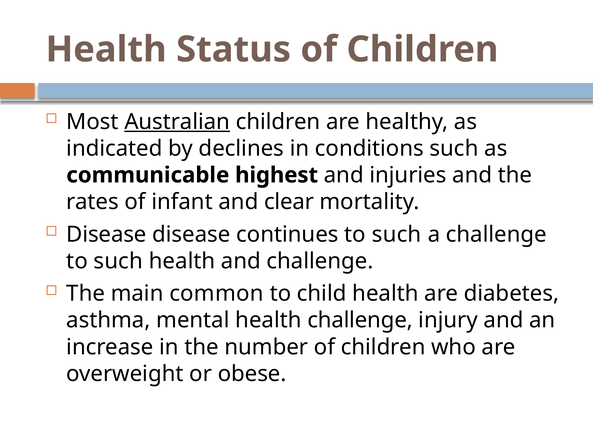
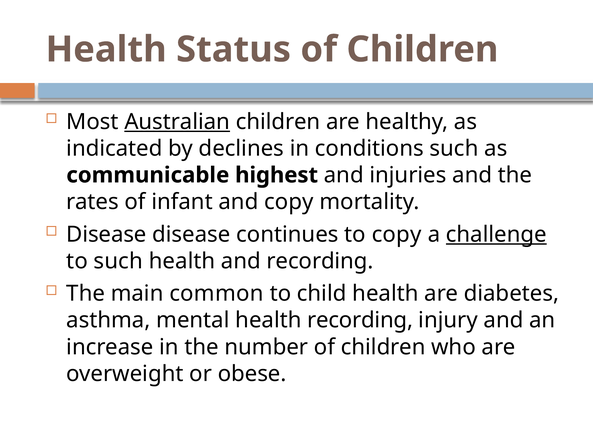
and clear: clear -> copy
continues to such: such -> copy
challenge at (496, 234) underline: none -> present
and challenge: challenge -> recording
health challenge: challenge -> recording
